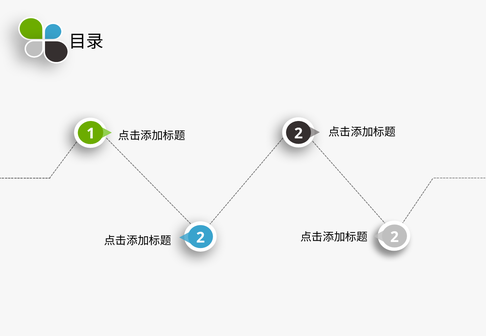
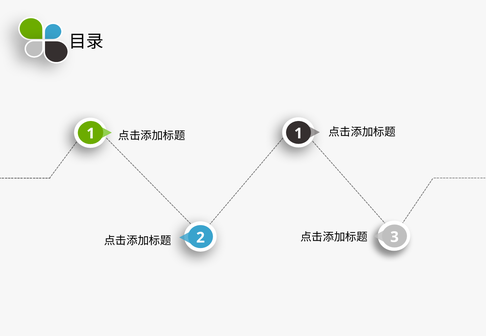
1 2: 2 -> 1
2 at (394, 237): 2 -> 3
